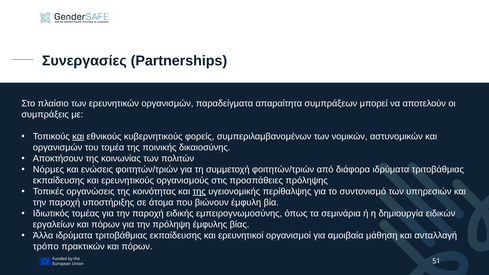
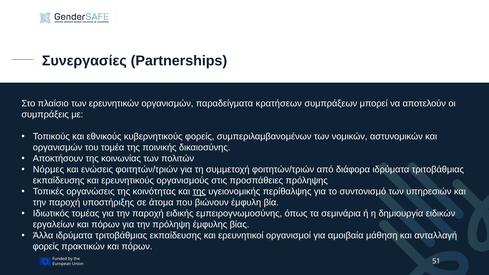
απαραίτητα: απαραίτητα -> κρατήσεων
και at (78, 136) underline: present -> none
τρόπο at (46, 247): τρόπο -> φορείς
